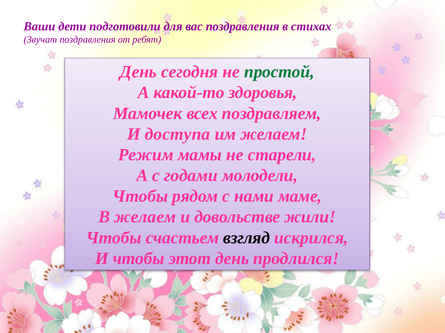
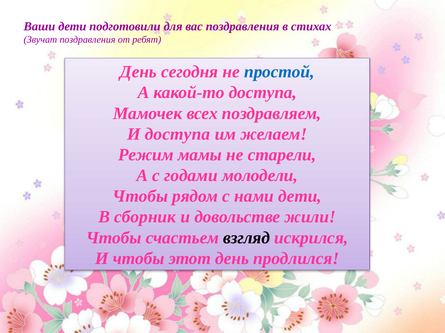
простой colour: green -> blue
какой-то здоровья: здоровья -> доступа
нами маме: маме -> дети
В желаем: желаем -> сборник
